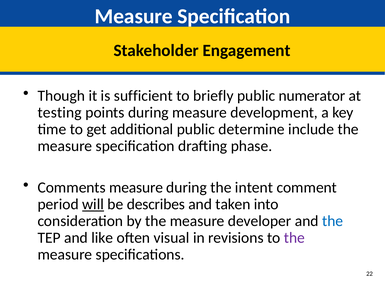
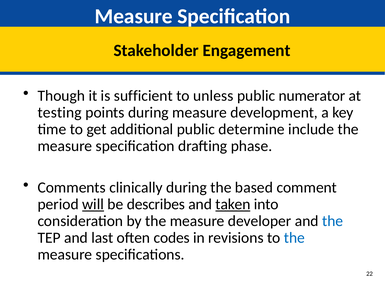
briefly: briefly -> unless
Comments measure: measure -> clinically
intent: intent -> based
taken underline: none -> present
like: like -> last
visual: visual -> codes
the at (294, 238) colour: purple -> blue
